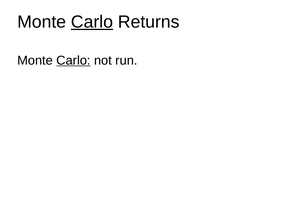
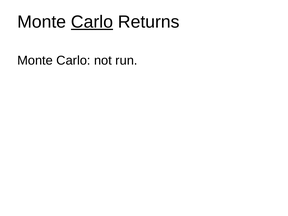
Carlo at (73, 60) underline: present -> none
